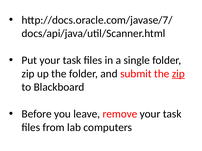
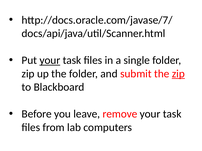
your at (50, 60) underline: none -> present
